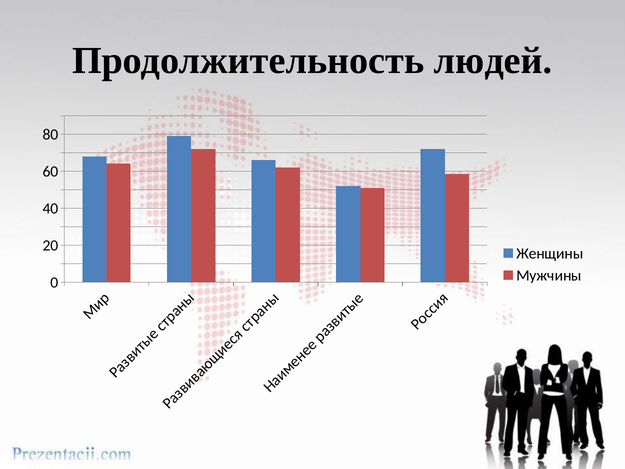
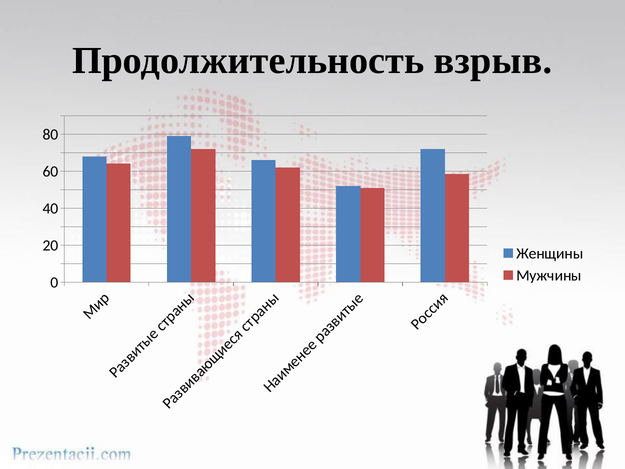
людей: людей -> взрыв
